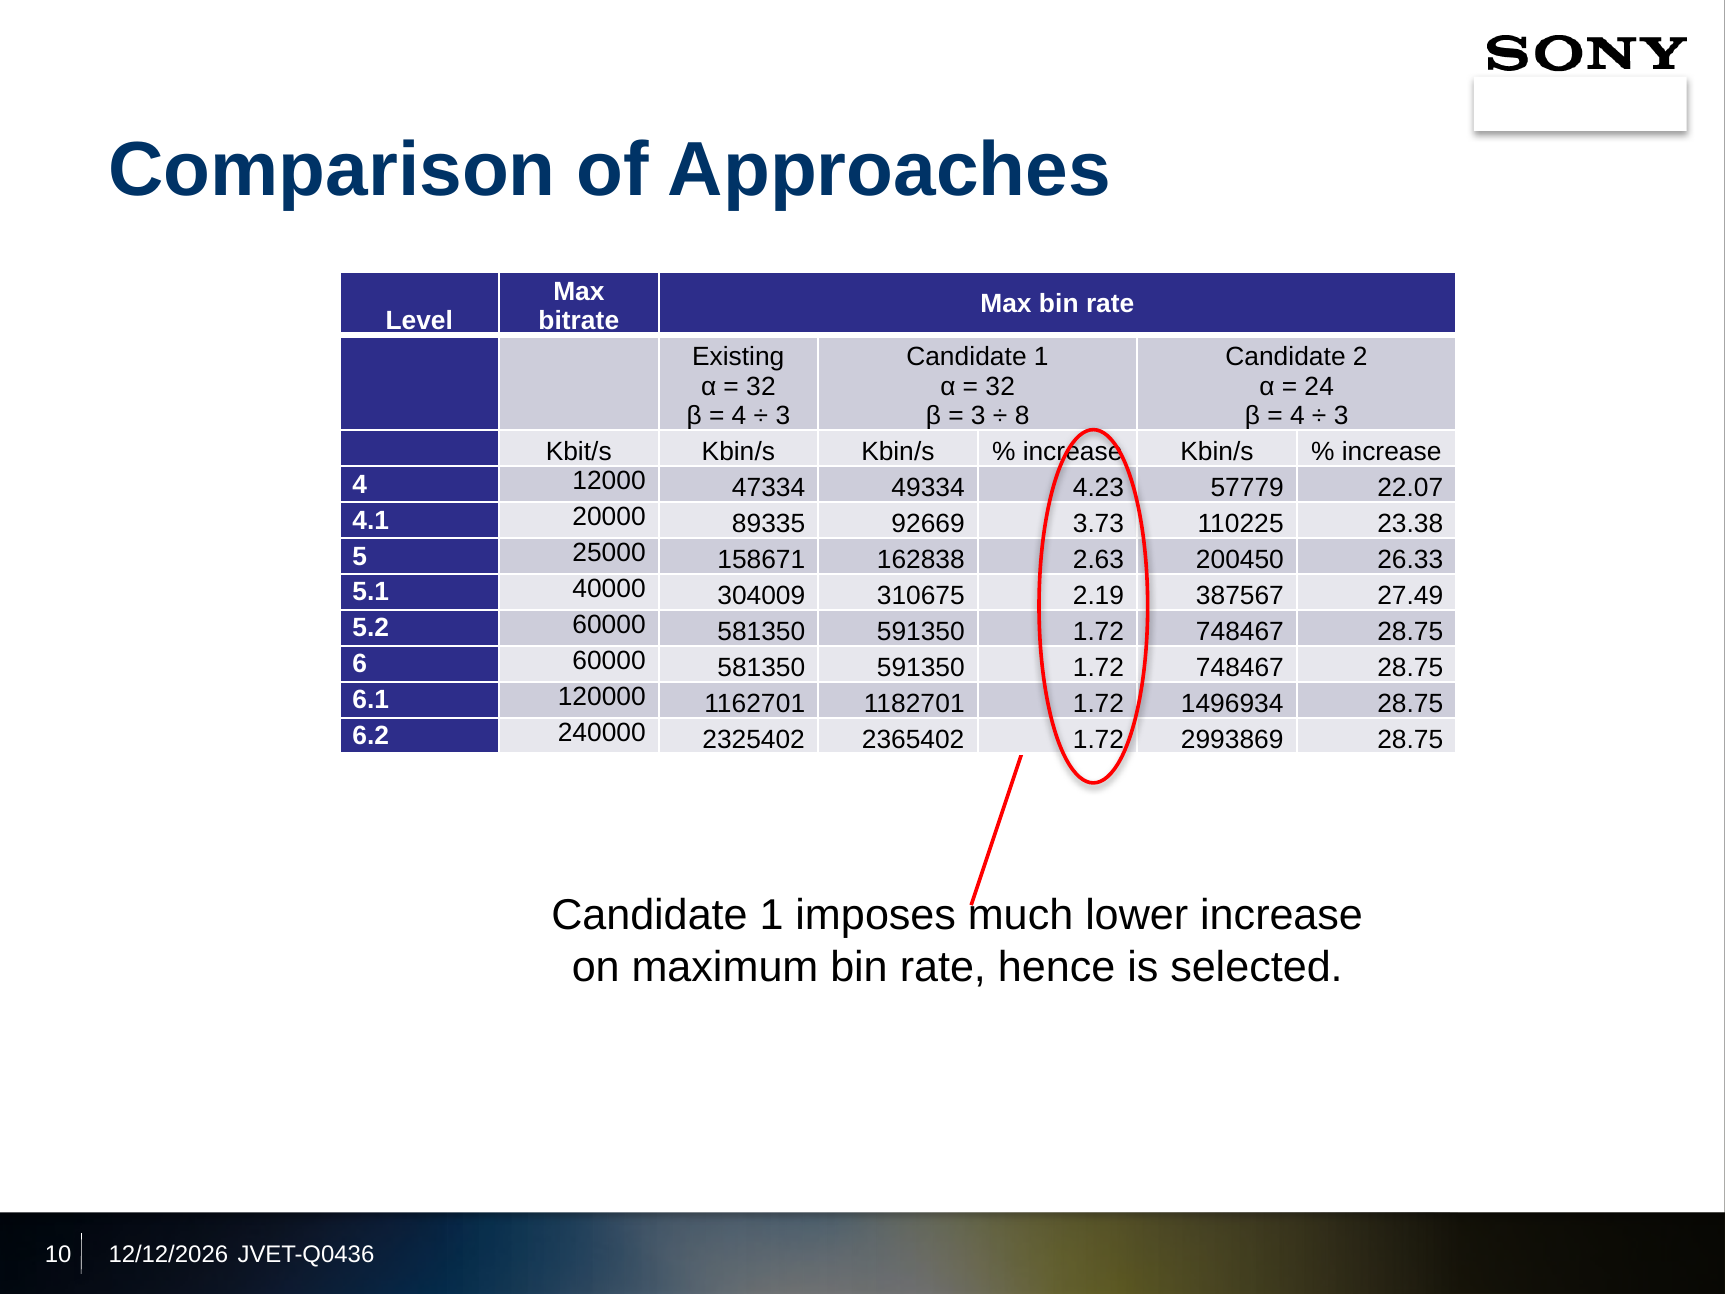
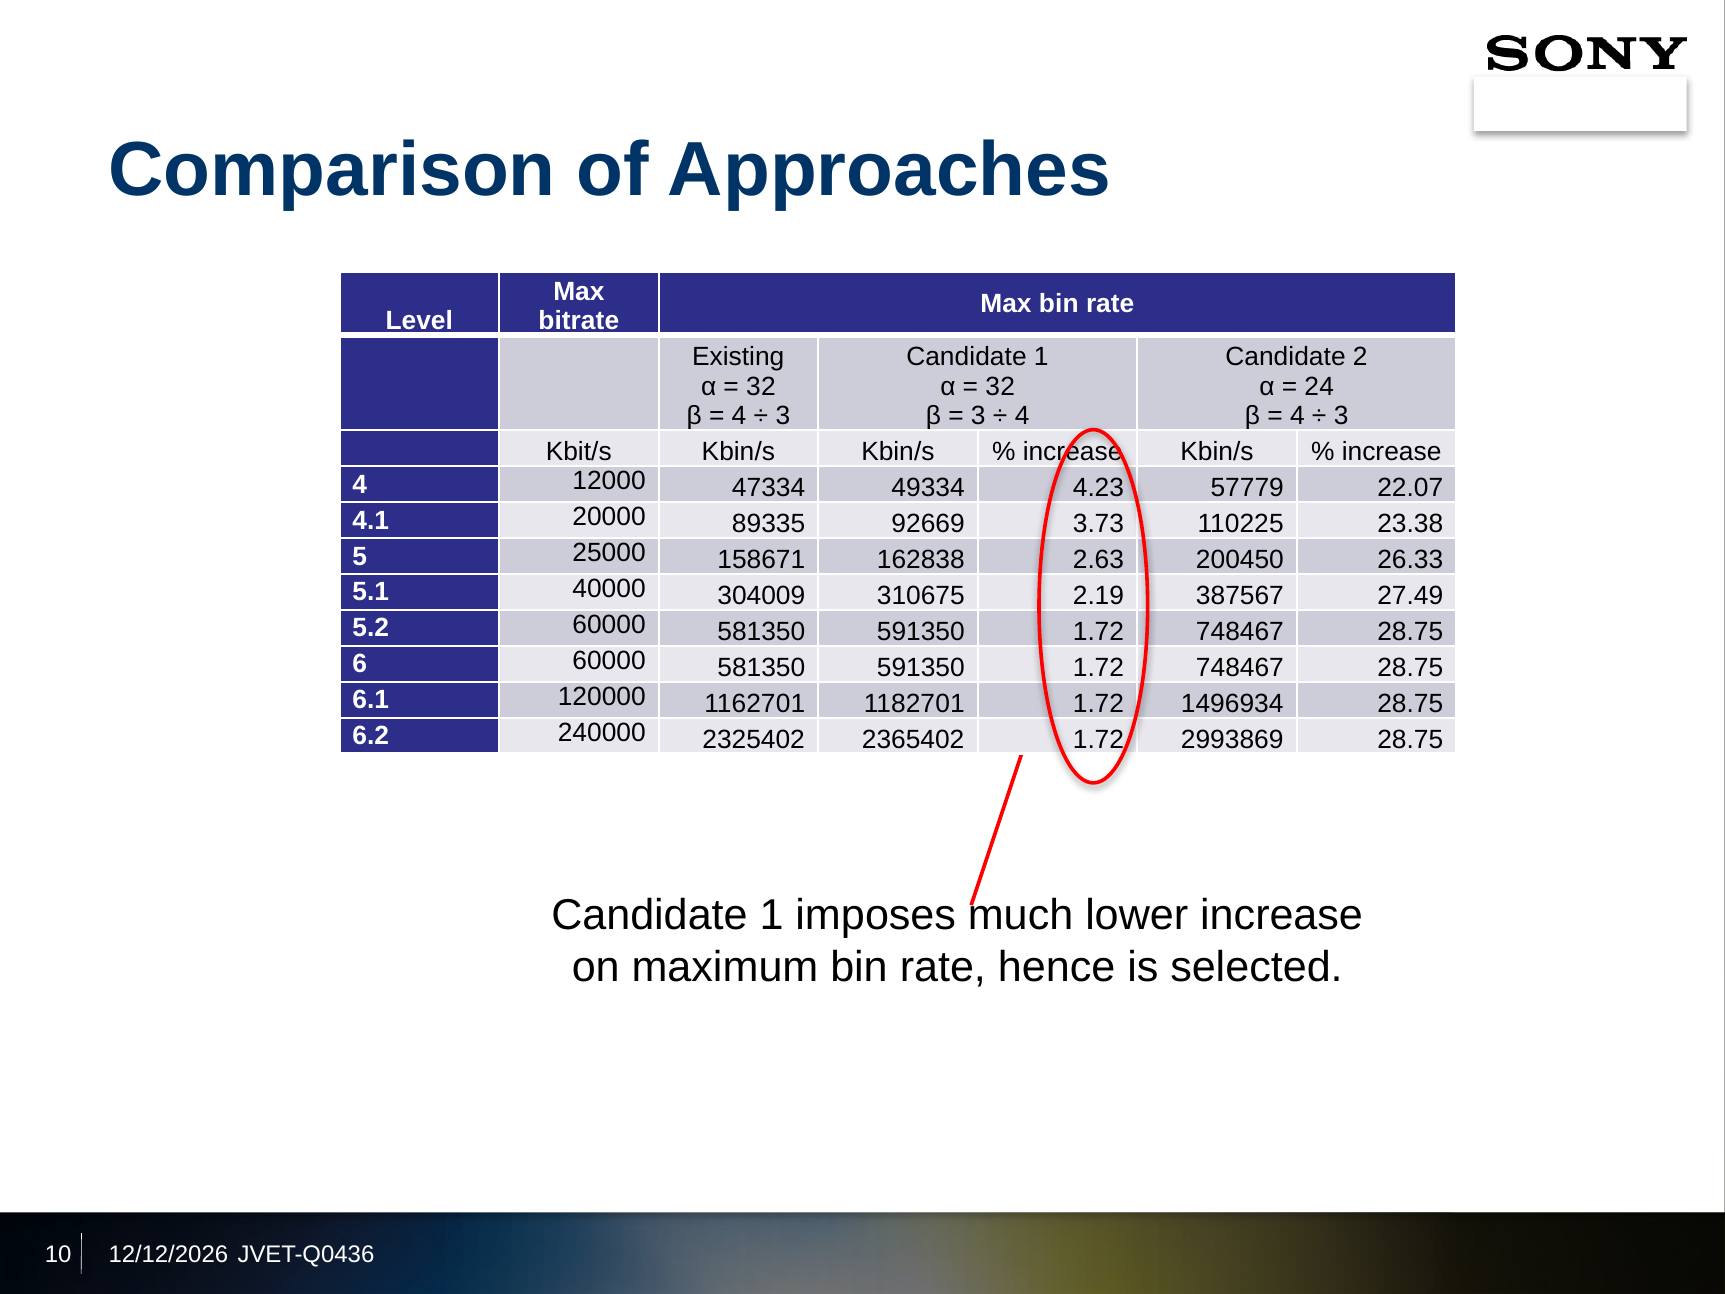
8 at (1022, 416): 8 -> 4
